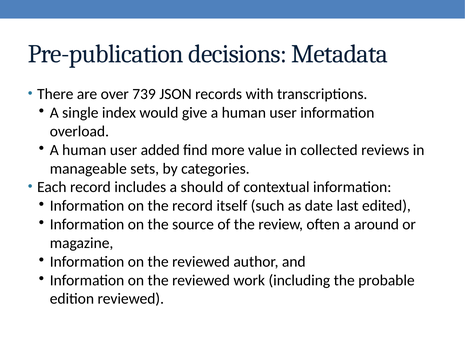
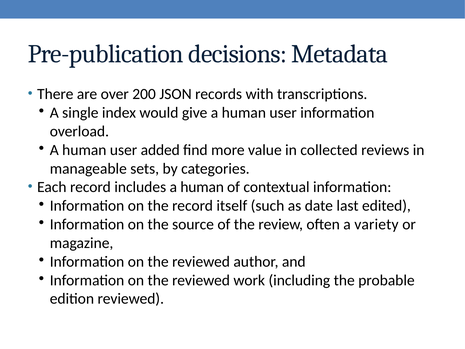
739: 739 -> 200
includes a should: should -> human
around: around -> variety
